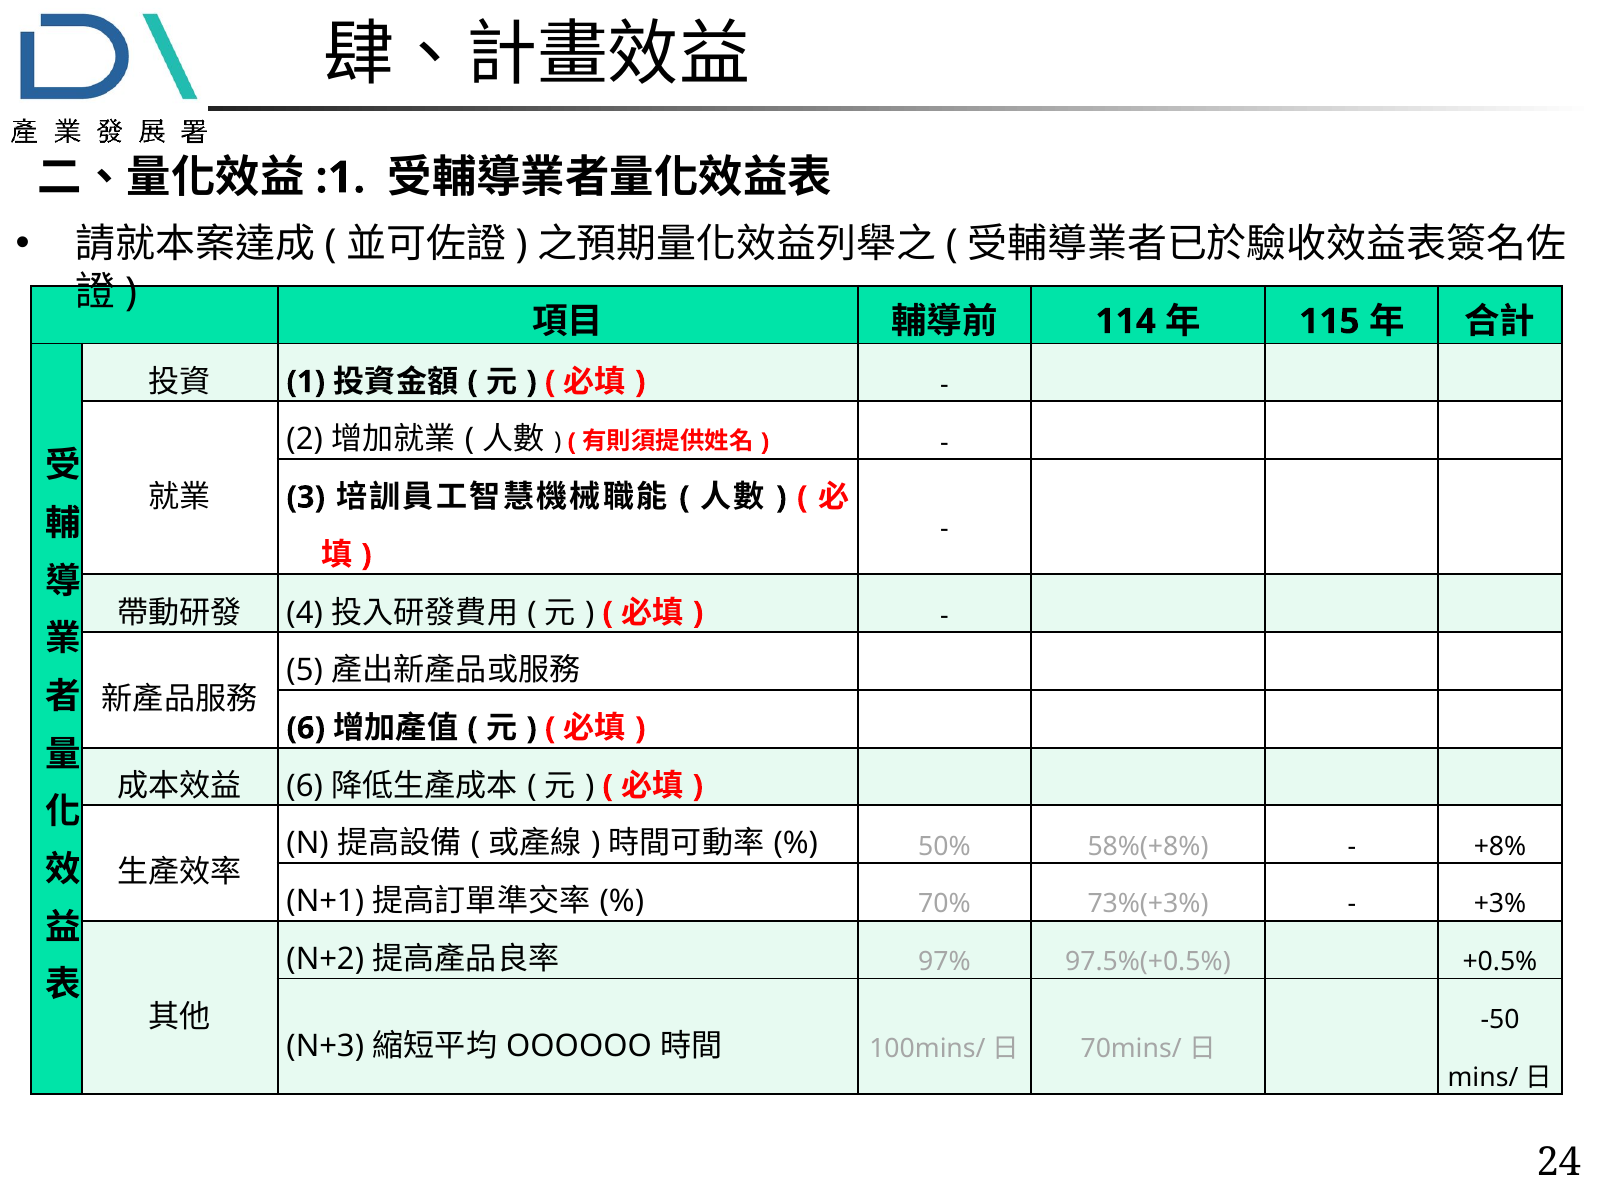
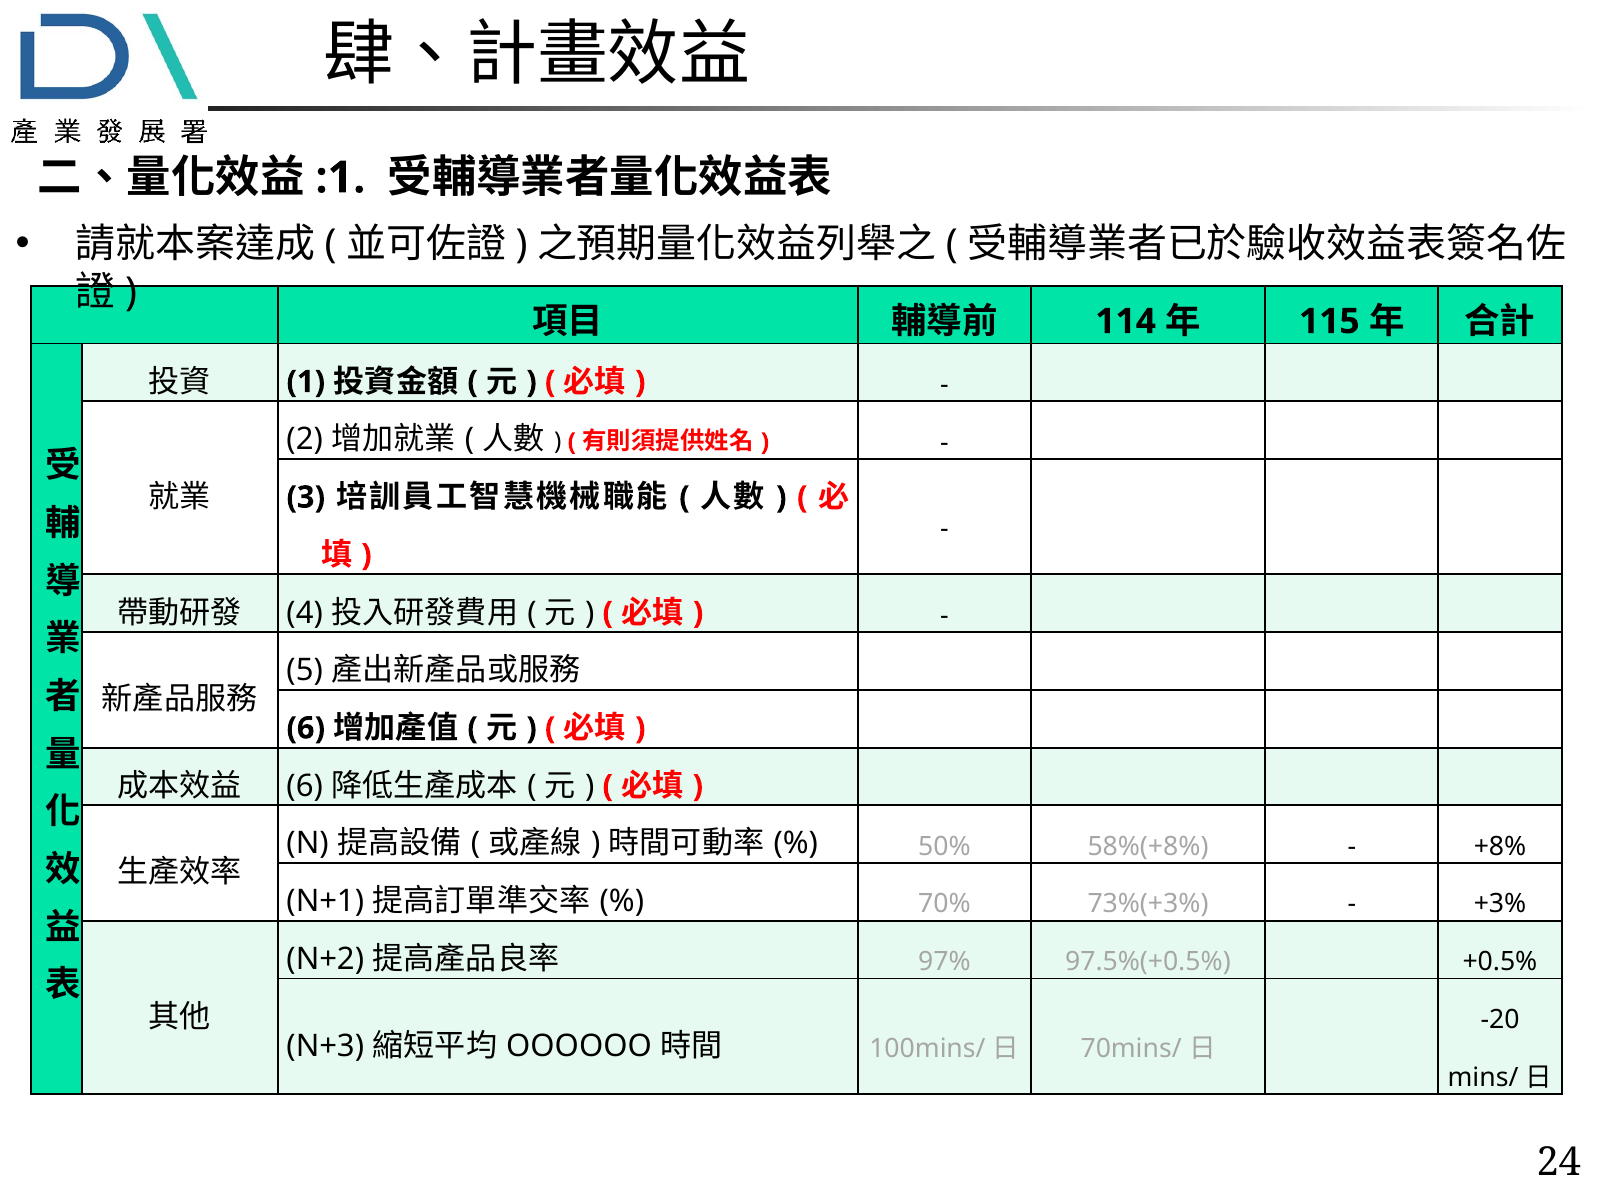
-50: -50 -> -20
